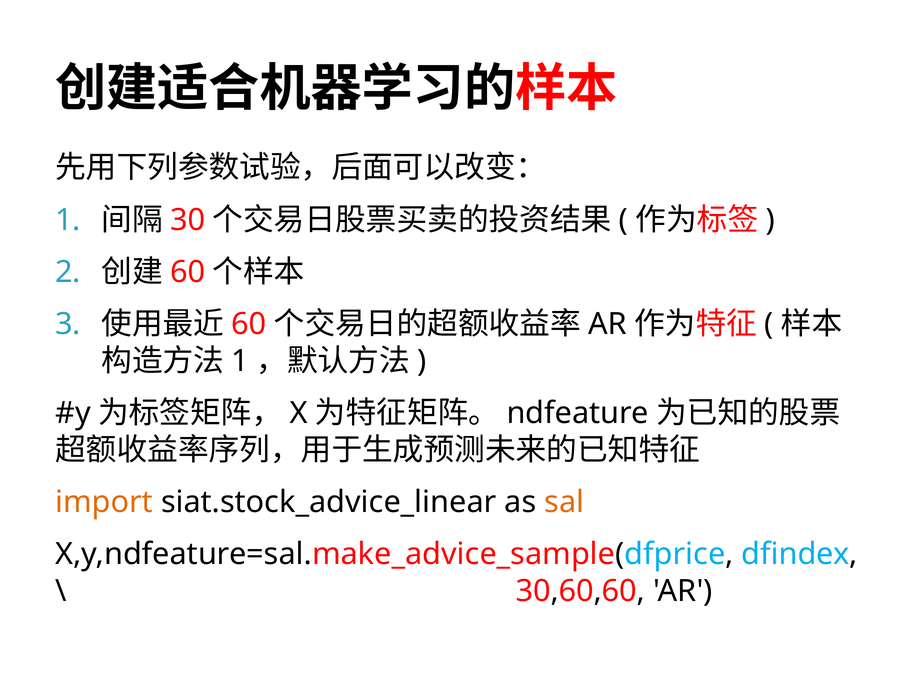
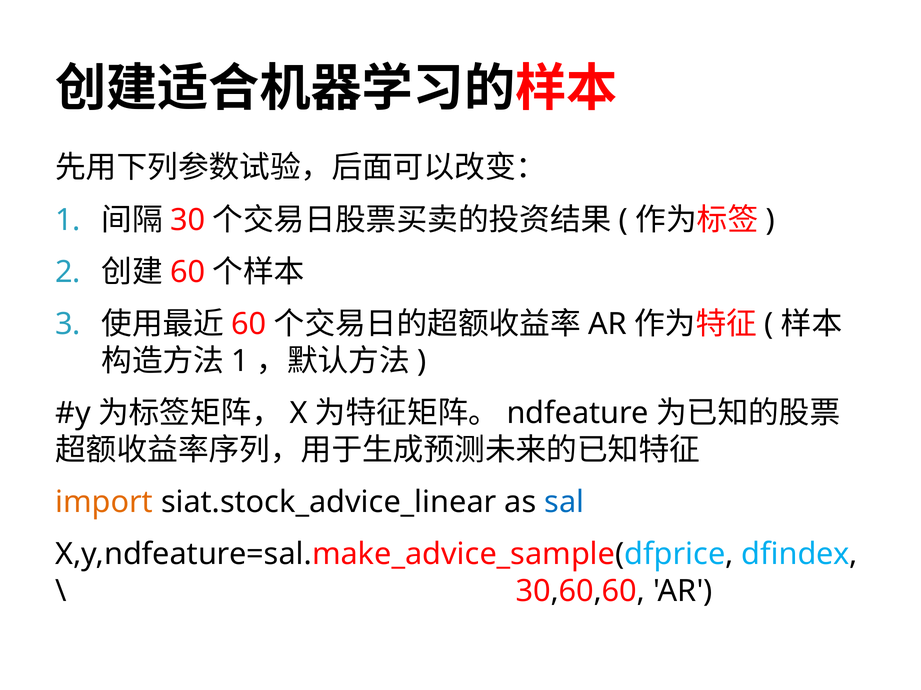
sal colour: orange -> blue
